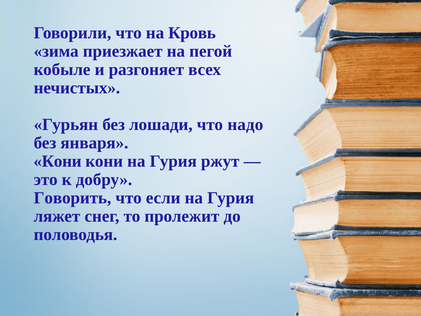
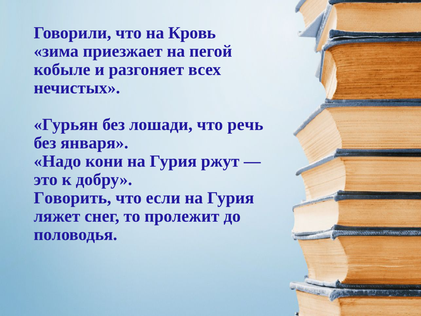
надо: надо -> речь
Кони at (58, 161): Кони -> Надо
